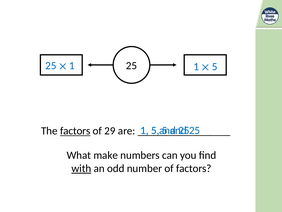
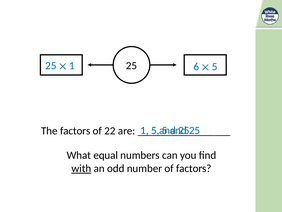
1 1: 1 -> 6
factors at (75, 131) underline: present -> none
29: 29 -> 22
make: make -> equal
